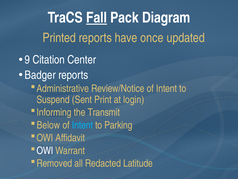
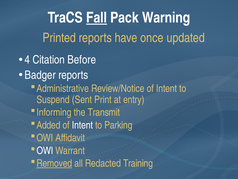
Diagram: Diagram -> Warning
9: 9 -> 4
Center: Center -> Before
login: login -> entry
Below: Below -> Added
Intent at (82, 125) colour: light blue -> white
Removed underline: none -> present
Latitude: Latitude -> Training
